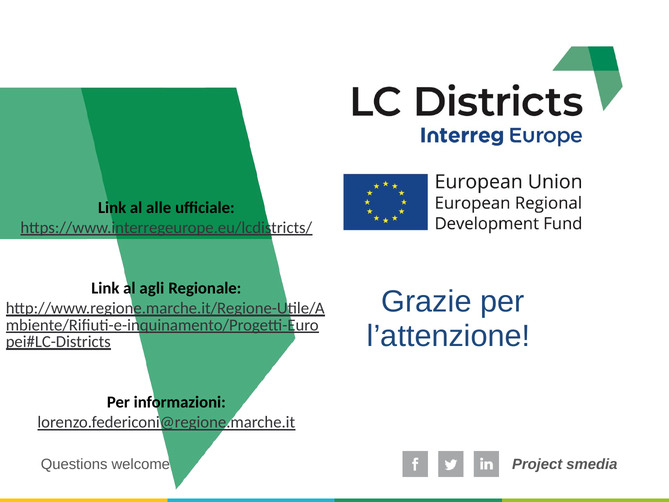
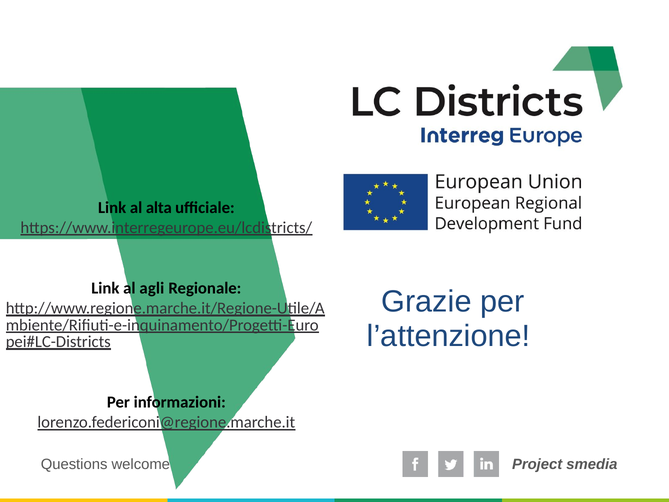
alle: alle -> alta
